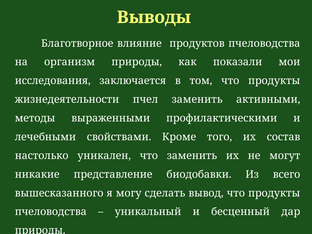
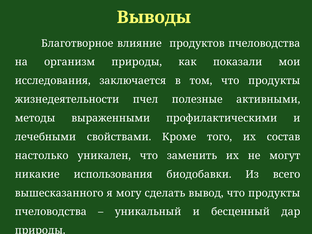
пчел заменить: заменить -> полезные
представление: представление -> использования
